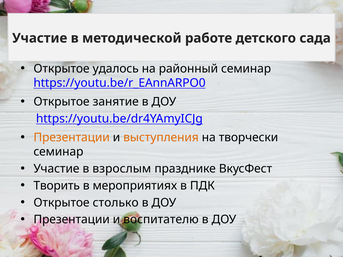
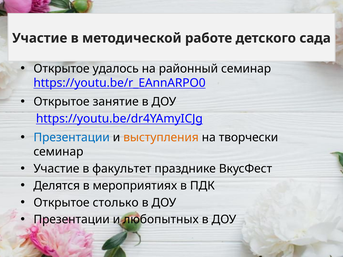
Презентации at (72, 138) colour: orange -> blue
взрослым: взрослым -> факультет
Творить: Творить -> Делятся
воспитателю: воспитателю -> любопытных
